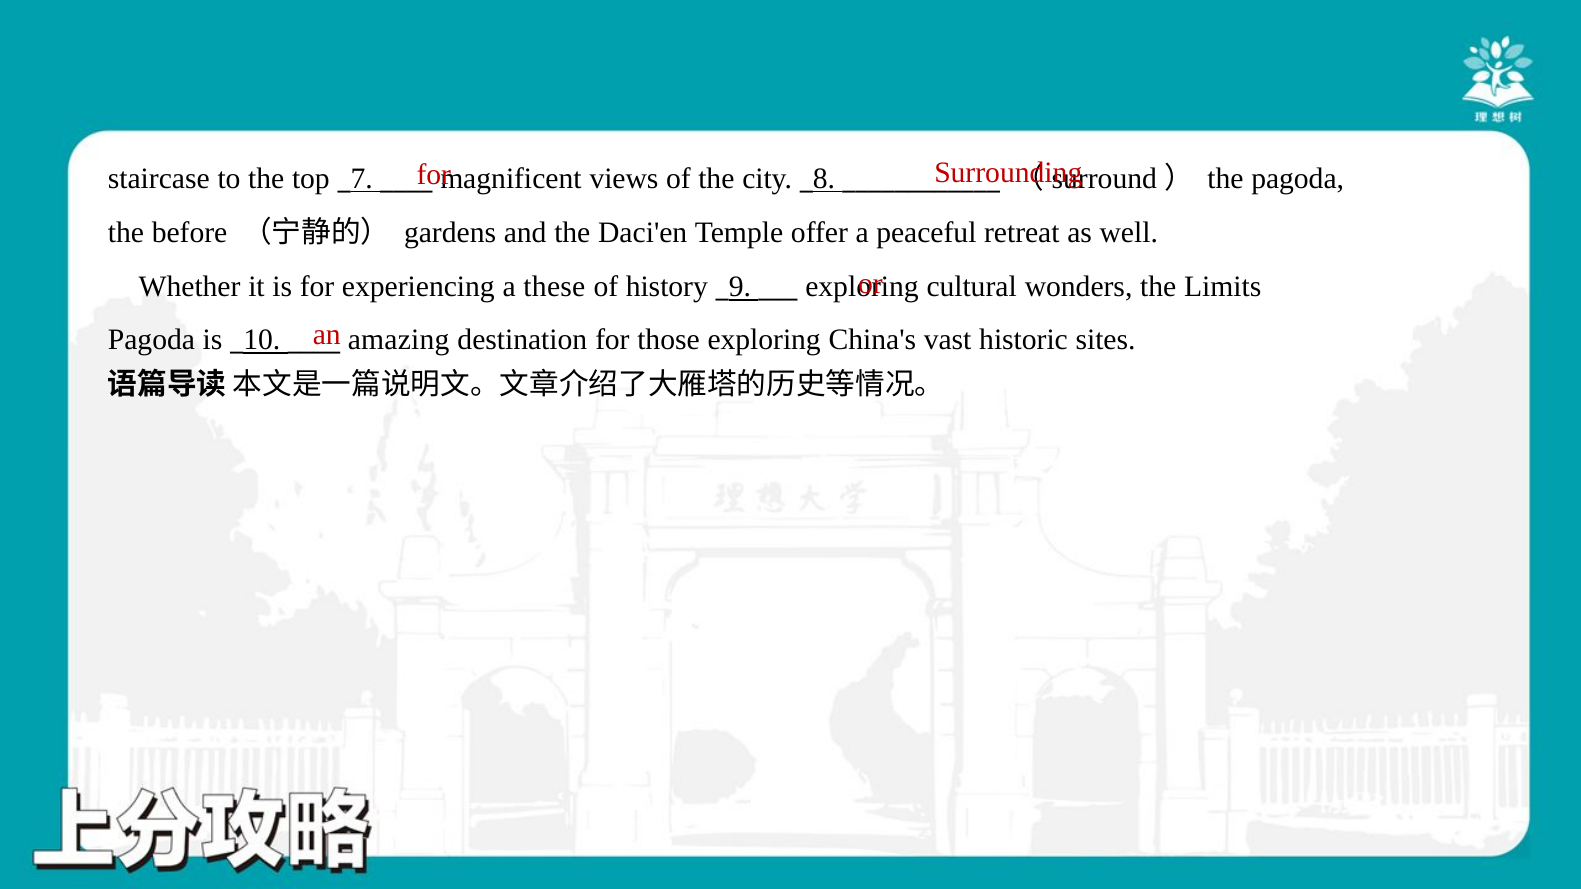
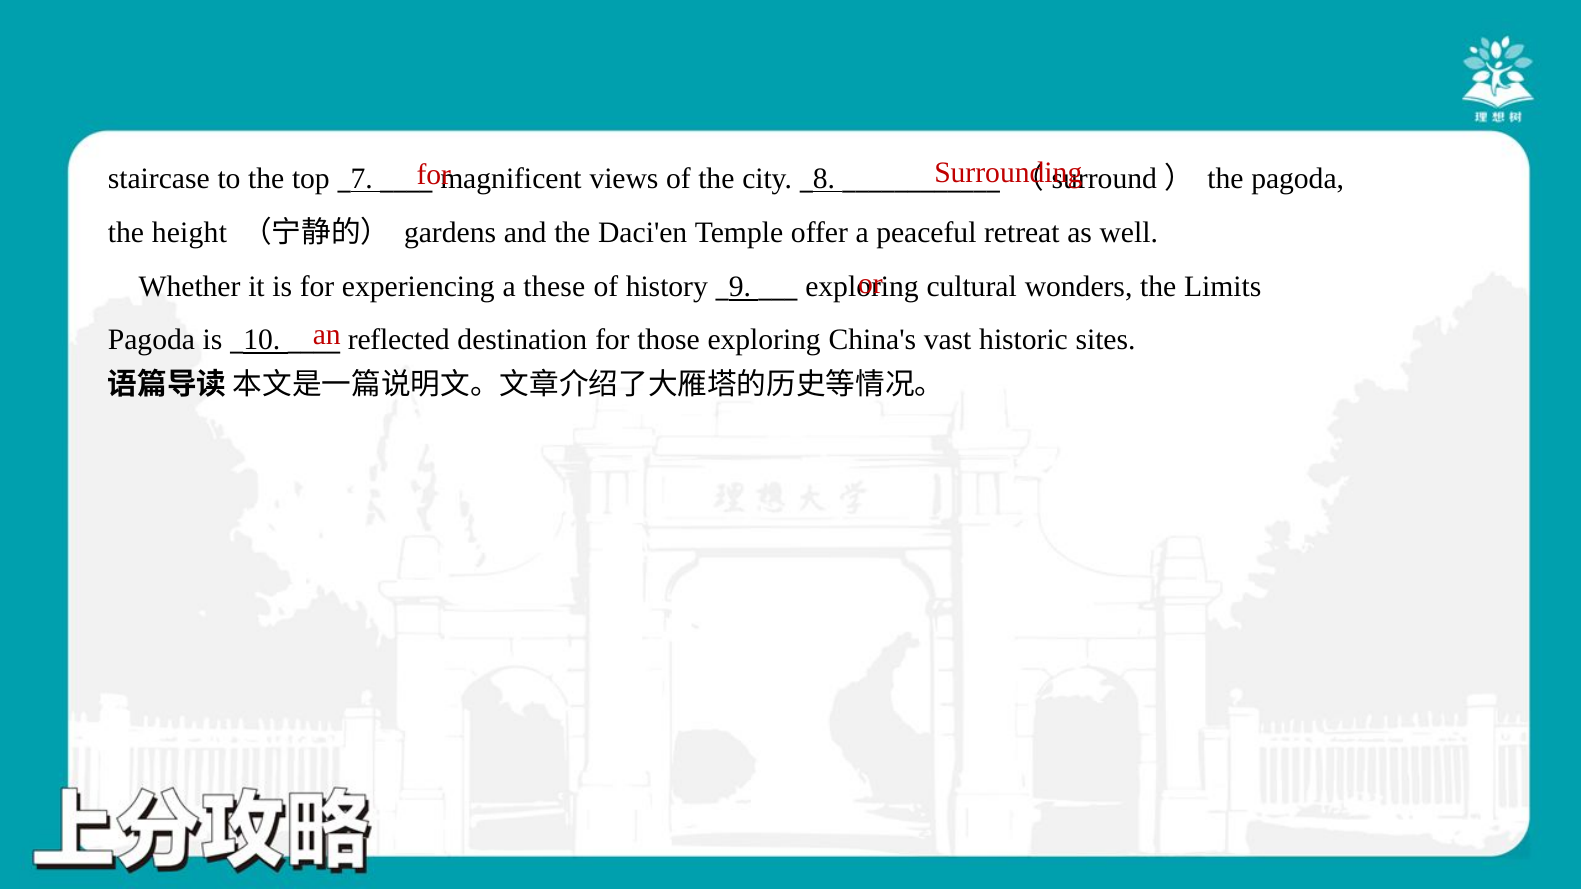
before: before -> height
amazing: amazing -> reflected
